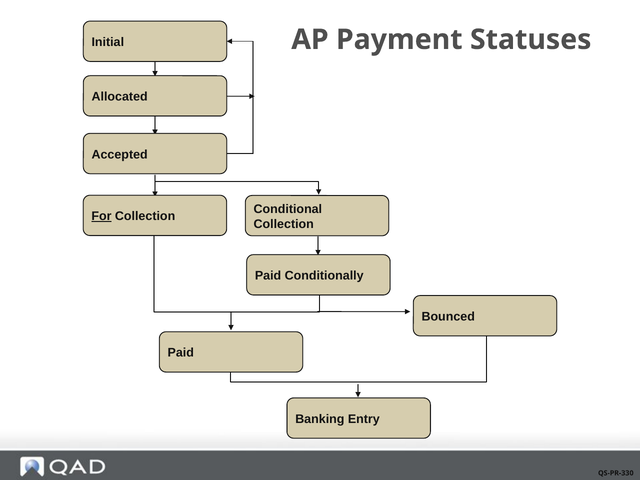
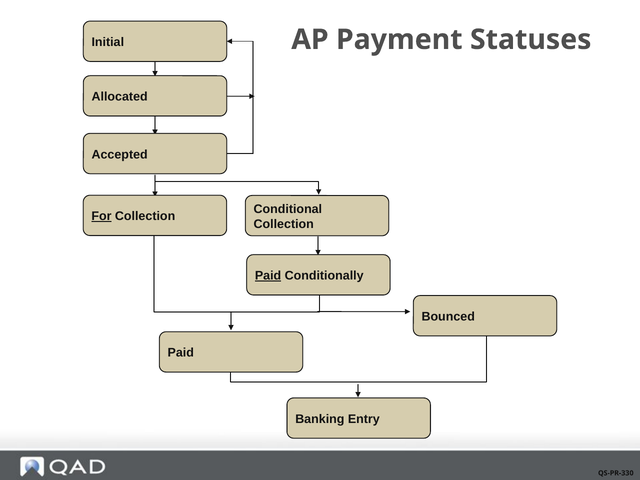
Paid at (268, 276) underline: none -> present
